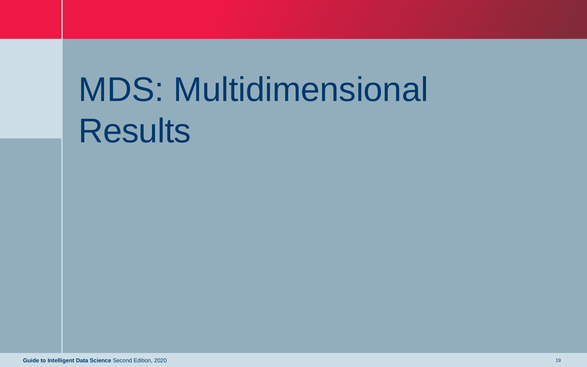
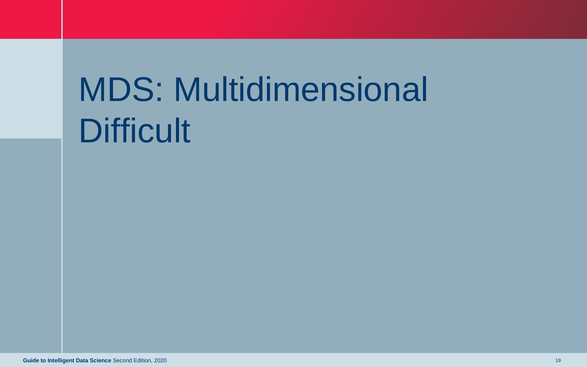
Results: Results -> Difficult
